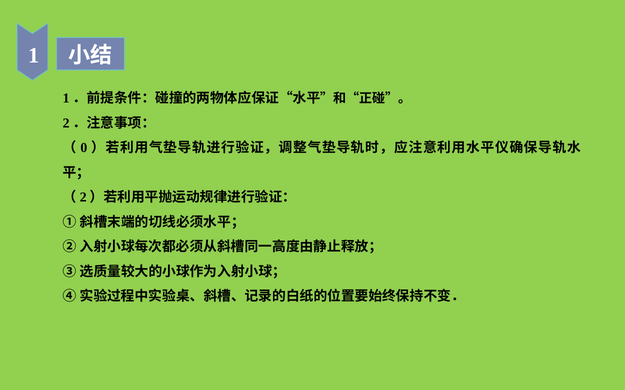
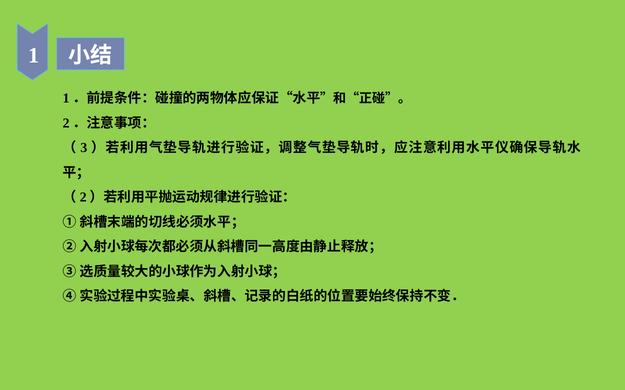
0: 0 -> 3
